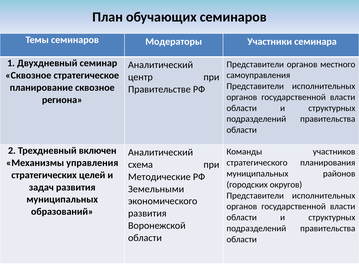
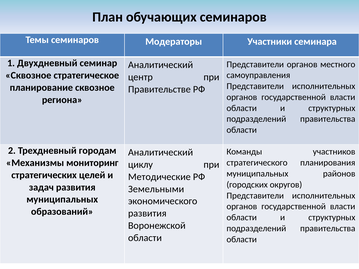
включен: включен -> городам
управления: управления -> мониторинг
схема: схема -> циклу
